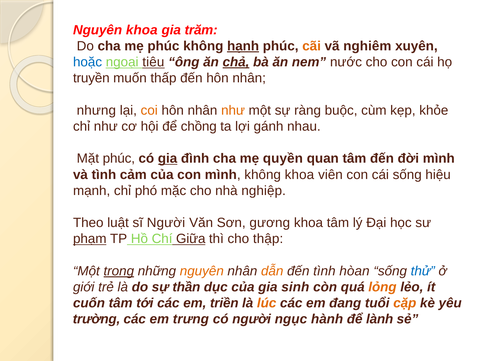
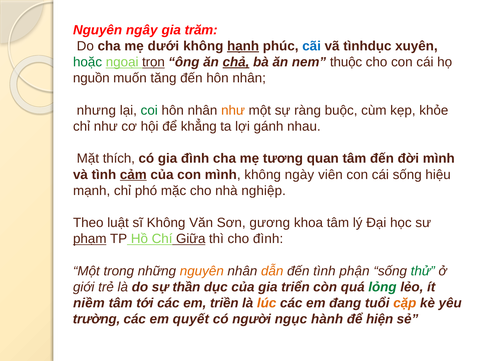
Nguyên khoa: khoa -> ngây
mẹ phúc: phúc -> dưới
cãi colour: orange -> blue
nghiêm: nghiêm -> tìnhdục
hoặc colour: blue -> green
tiêu: tiêu -> trọn
nước: nước -> thuộc
truyền: truyền -> nguồn
thấp: thấp -> tăng
coi colour: orange -> green
chồng: chồng -> khẳng
Mặt phúc: phúc -> thích
gia at (168, 159) underline: present -> none
quyền: quyền -> tương
cảm underline: none -> present
không khoa: khoa -> ngày
sĩ Người: Người -> Không
cho thập: thập -> đình
trong underline: present -> none
hòan: hòan -> phận
thử colour: blue -> green
sinh: sinh -> triển
lỏng colour: orange -> green
cuốn: cuốn -> niềm
trưng: trưng -> quyết
lành: lành -> hiện
